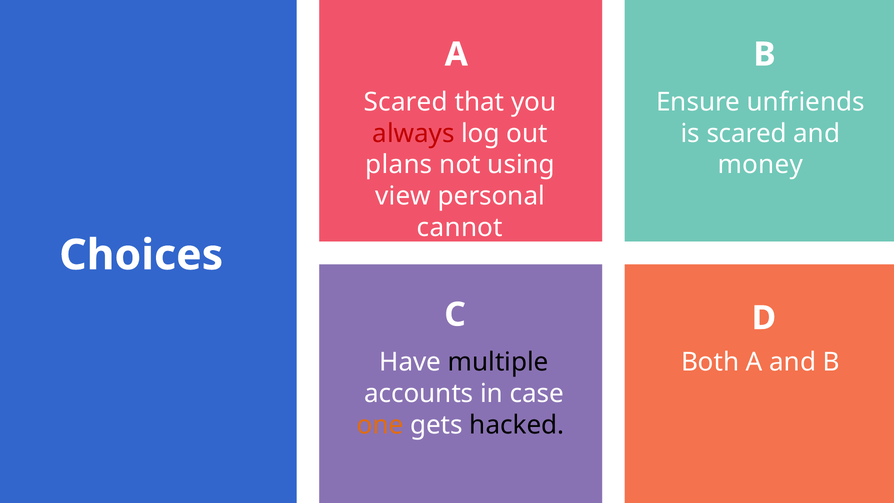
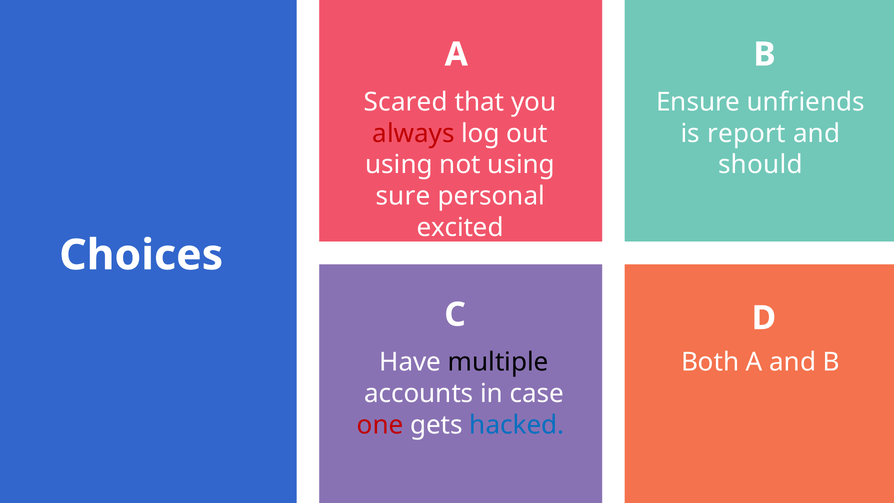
is scared: scared -> report
plans at (399, 165): plans -> using
money: money -> should
view: view -> sure
cannot: cannot -> excited
one colour: orange -> red
hacked colour: black -> blue
